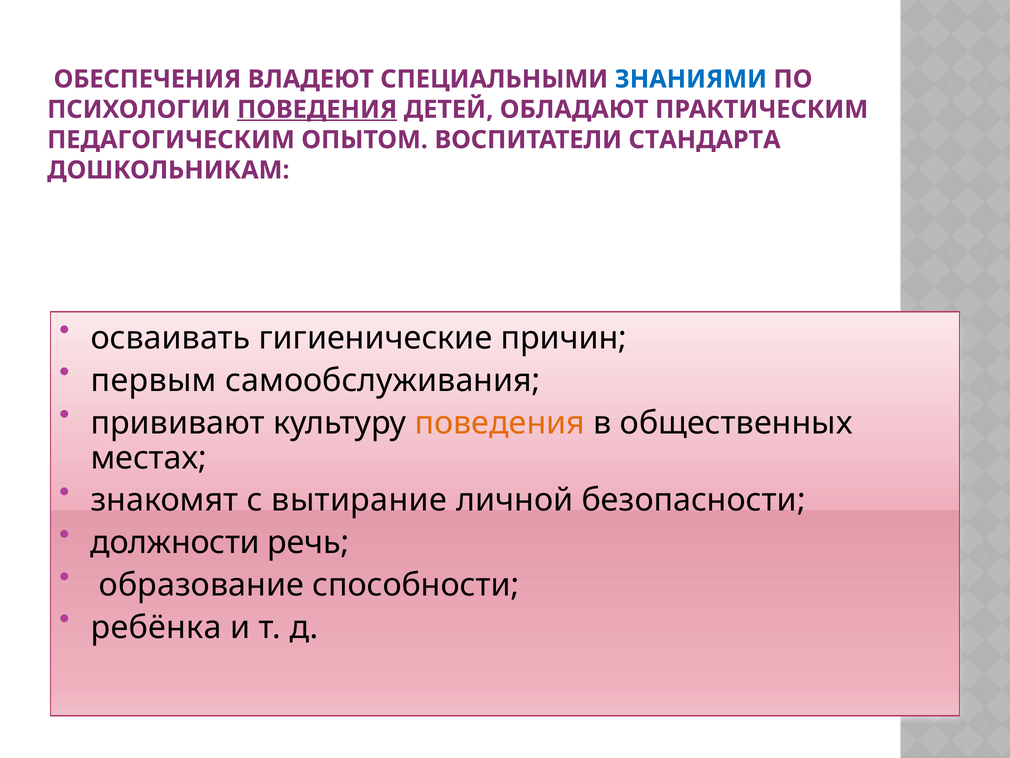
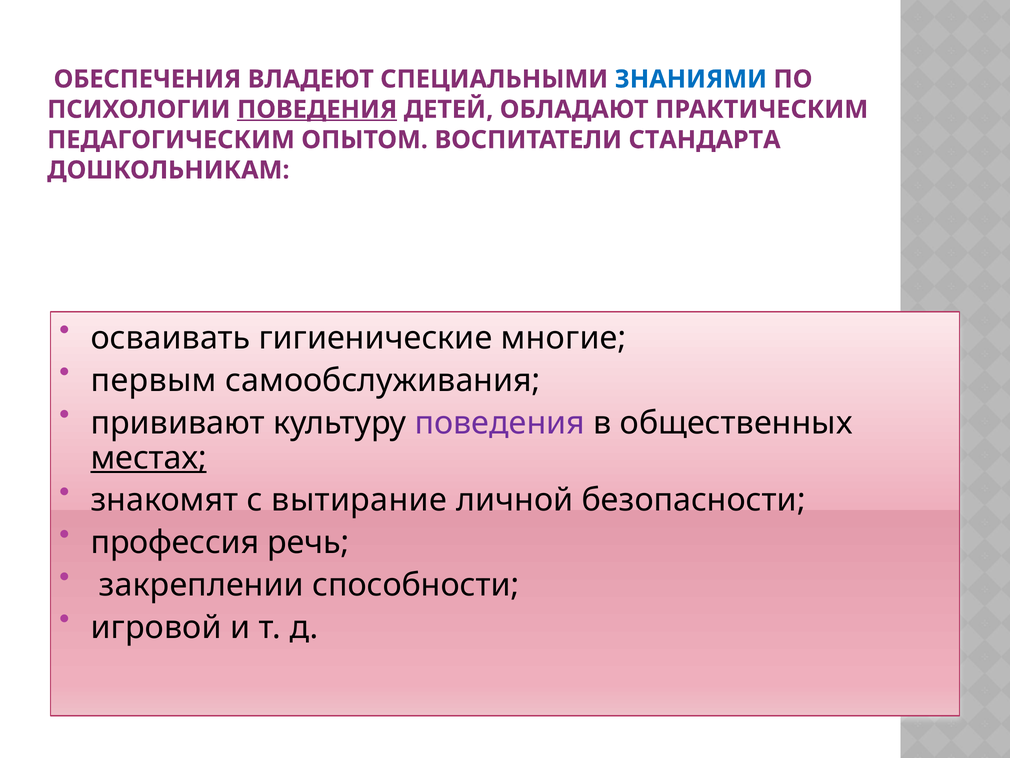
причин: причин -> многие
поведения at (500, 423) colour: orange -> purple
местах underline: none -> present
должности: должности -> профессия
образование: образование -> закреплении
ребёнка: ребёнка -> игровой
